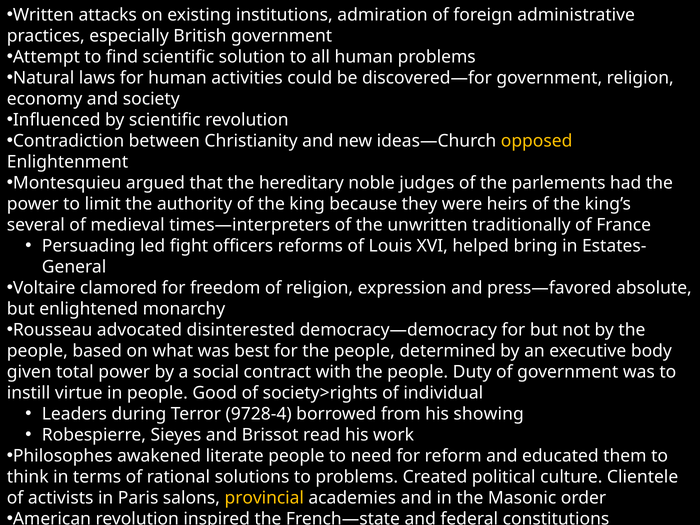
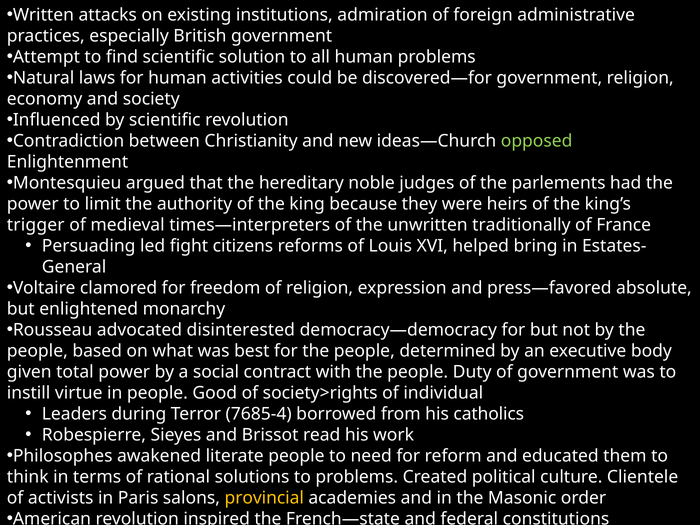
opposed colour: yellow -> light green
several: several -> trigger
officers: officers -> citizens
9728-4: 9728-4 -> 7685-4
showing: showing -> catholics
